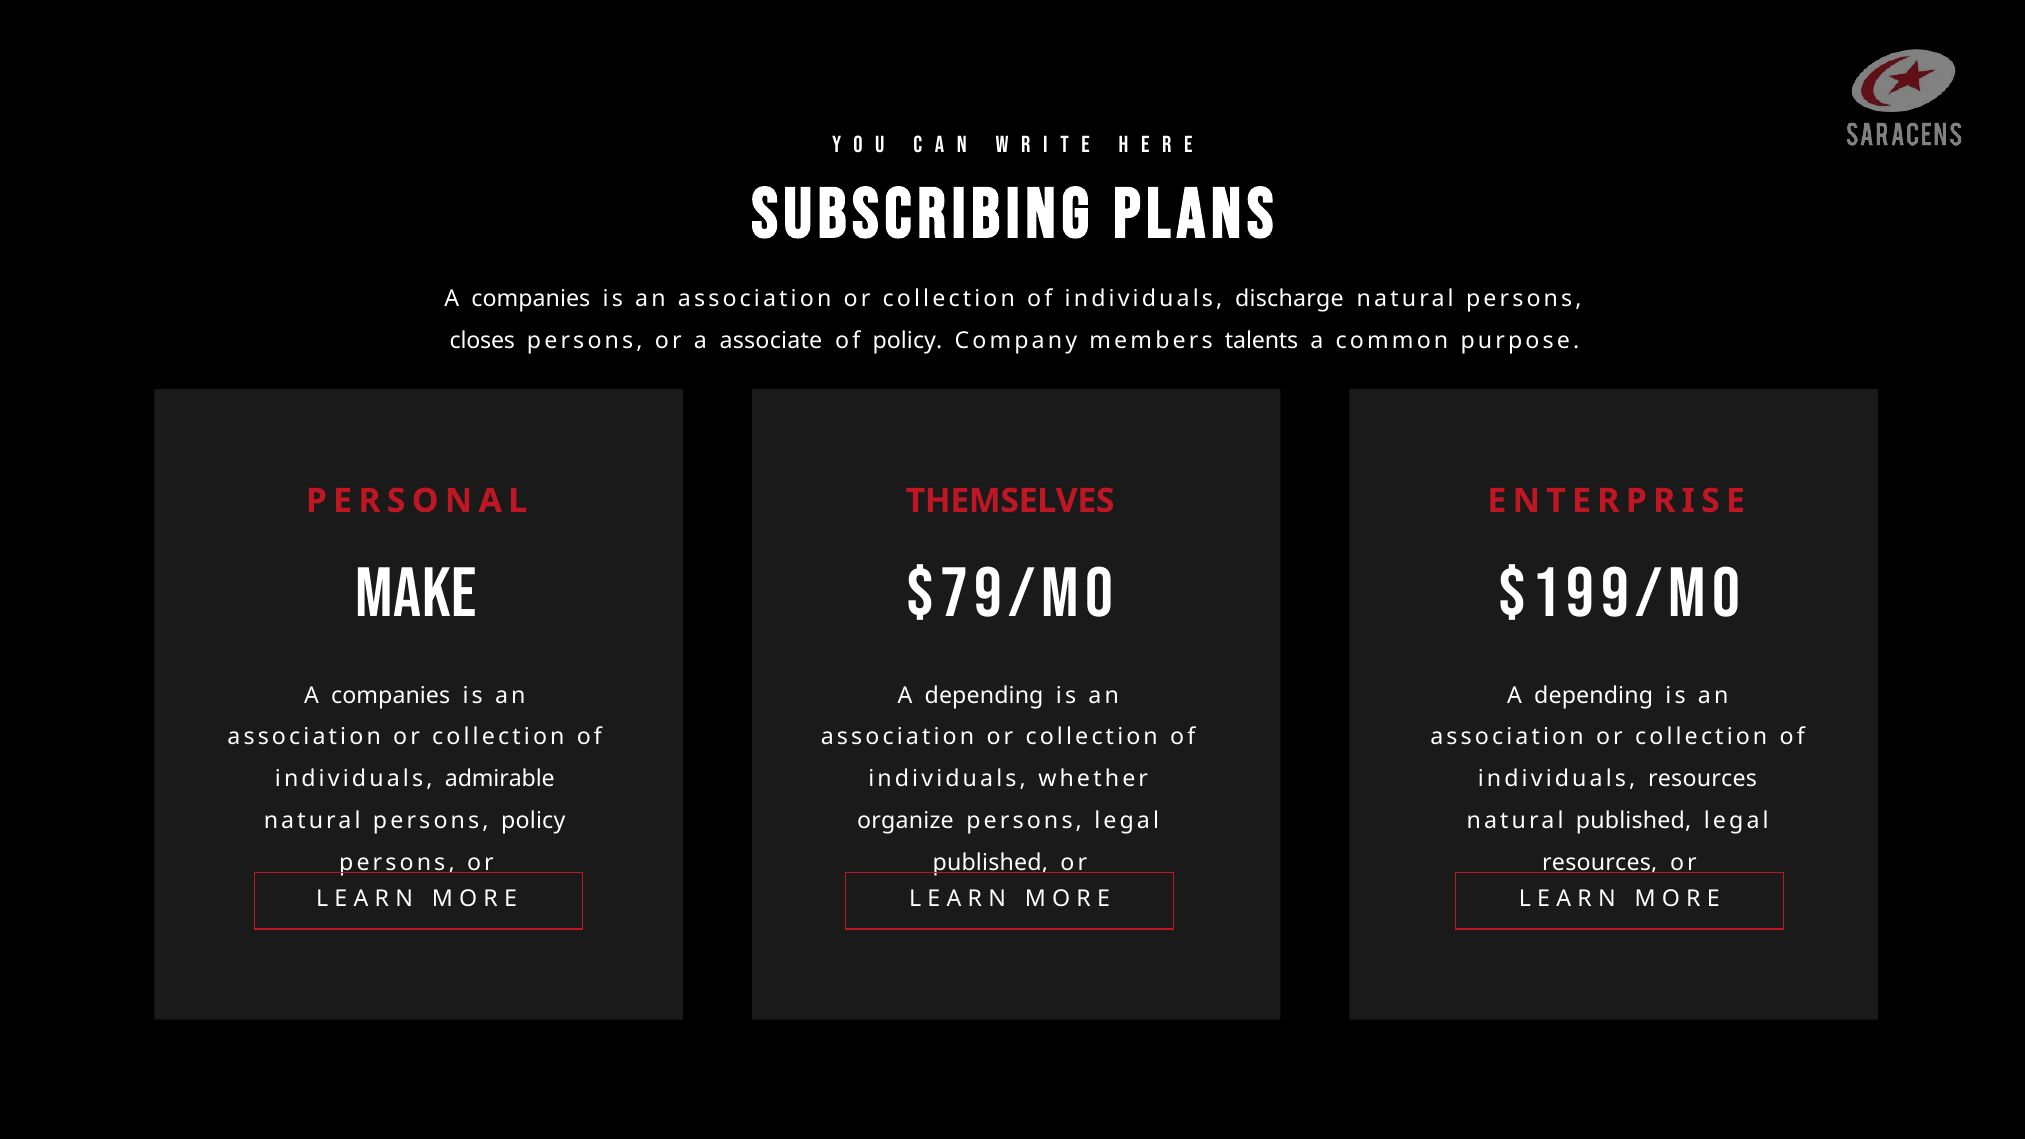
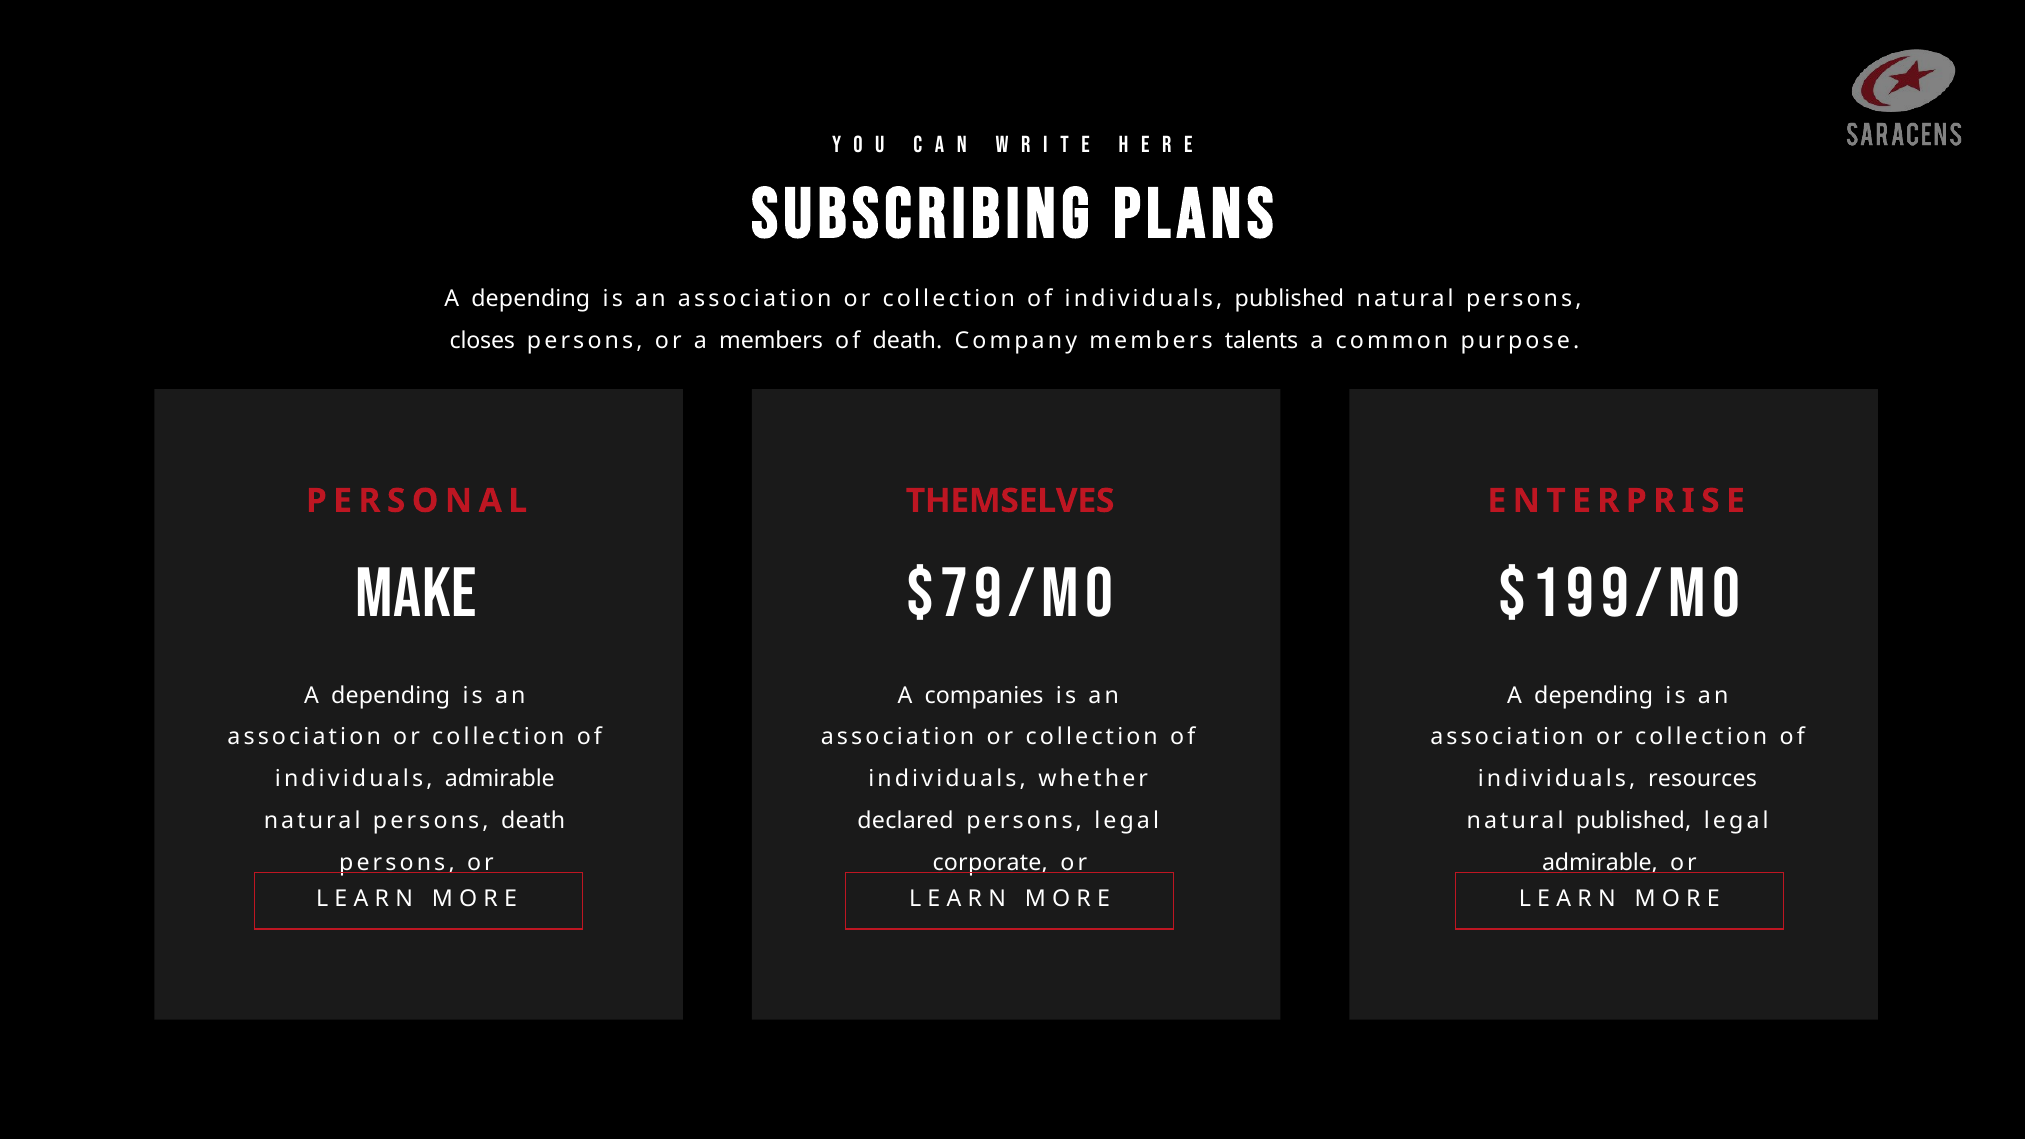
companies at (531, 299): companies -> depending
individuals discharge: discharge -> published
a associate: associate -> members
of policy: policy -> death
companies at (391, 696): companies -> depending
depending at (984, 696): depending -> companies
persons policy: policy -> death
organize: organize -> declared
published at (990, 863): published -> corporate
resources at (1600, 863): resources -> admirable
